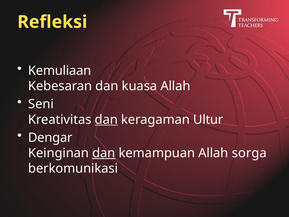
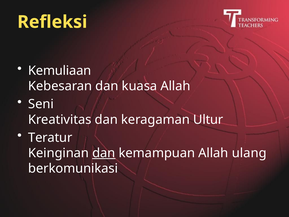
dan at (106, 119) underline: present -> none
Dengar: Dengar -> Teratur
sorga: sorga -> ulang
